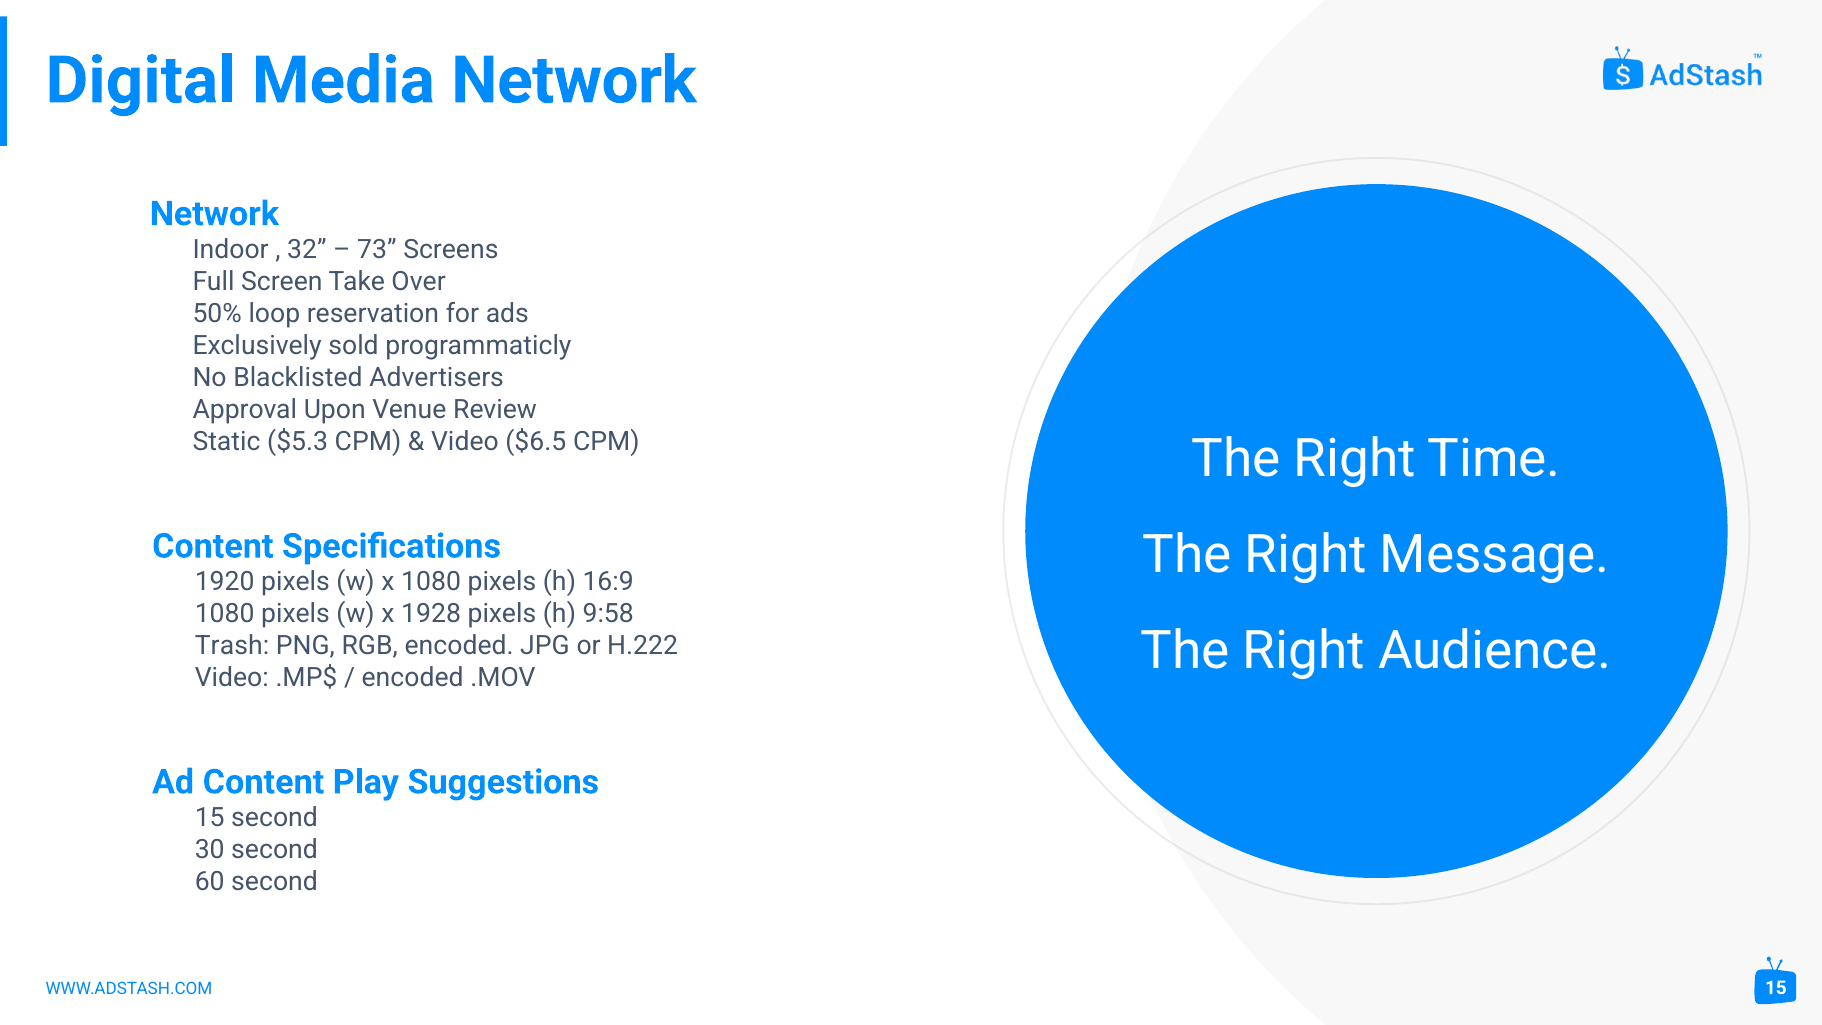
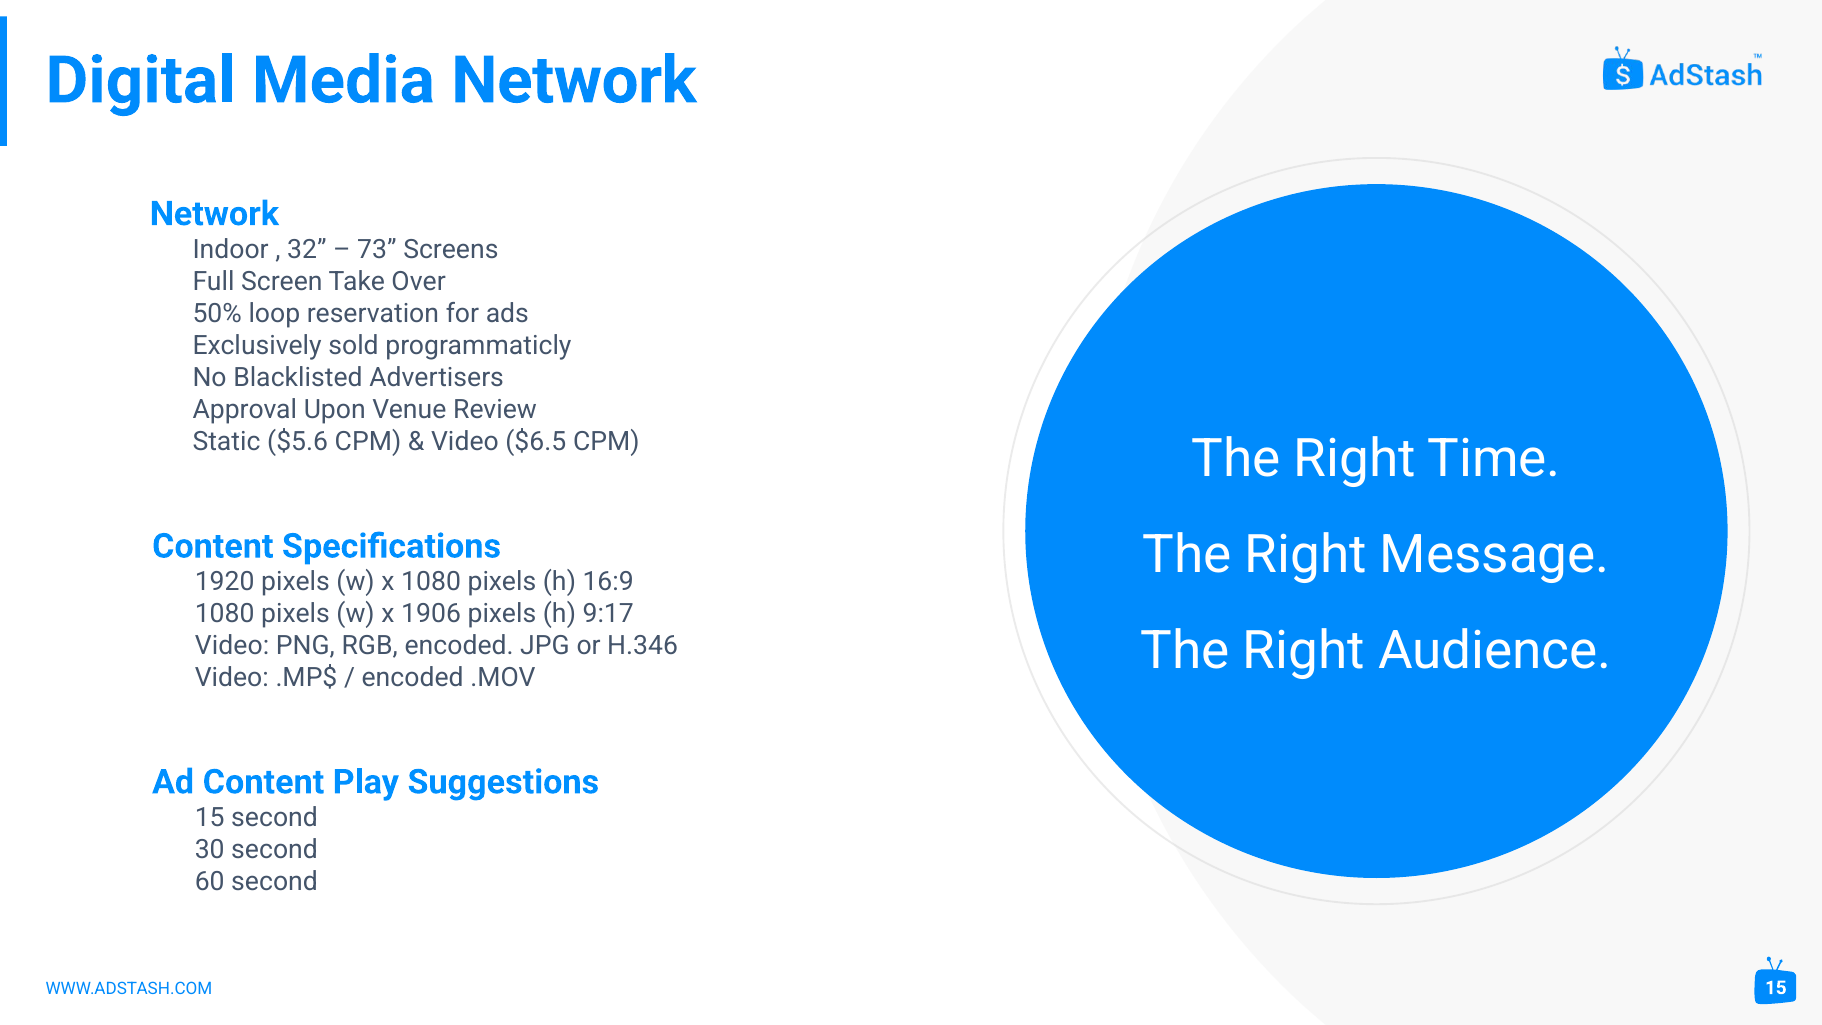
$5.3: $5.3 -> $5.6
1928: 1928 -> 1906
9:58: 9:58 -> 9:17
Trash at (232, 646): Trash -> Video
H.222: H.222 -> H.346
